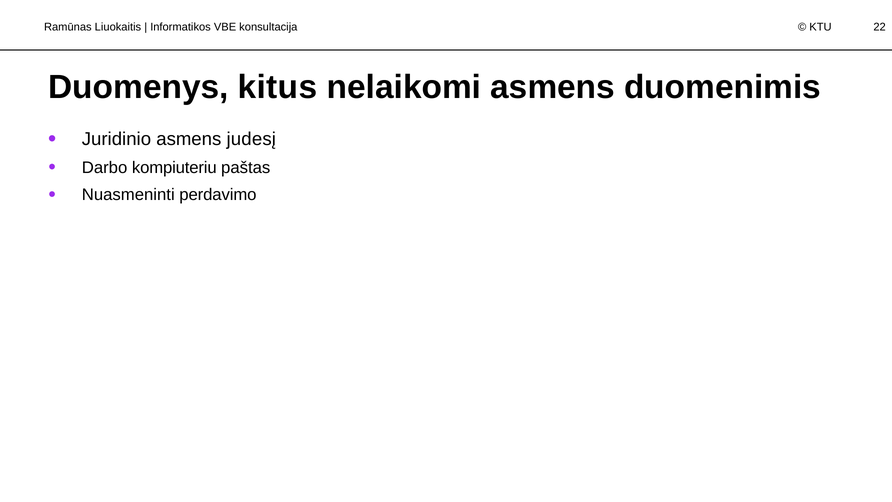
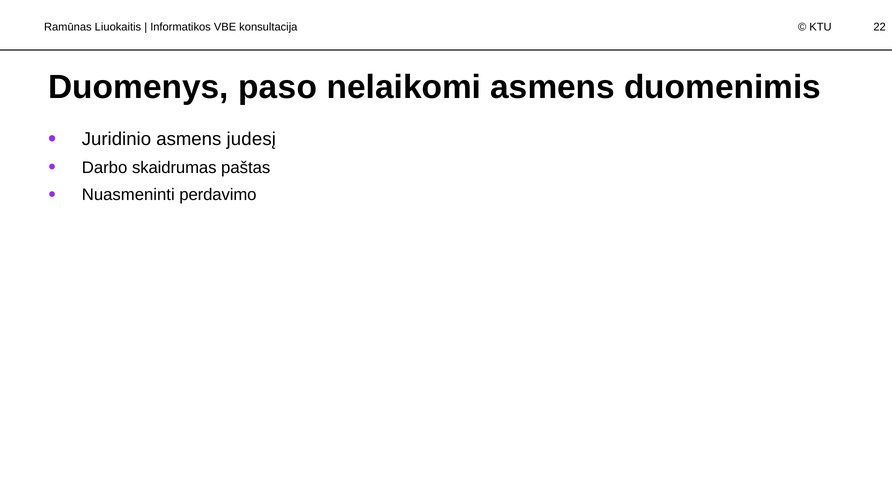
kitus: kitus -> paso
kompiuteriu: kompiuteriu -> skaidrumas
